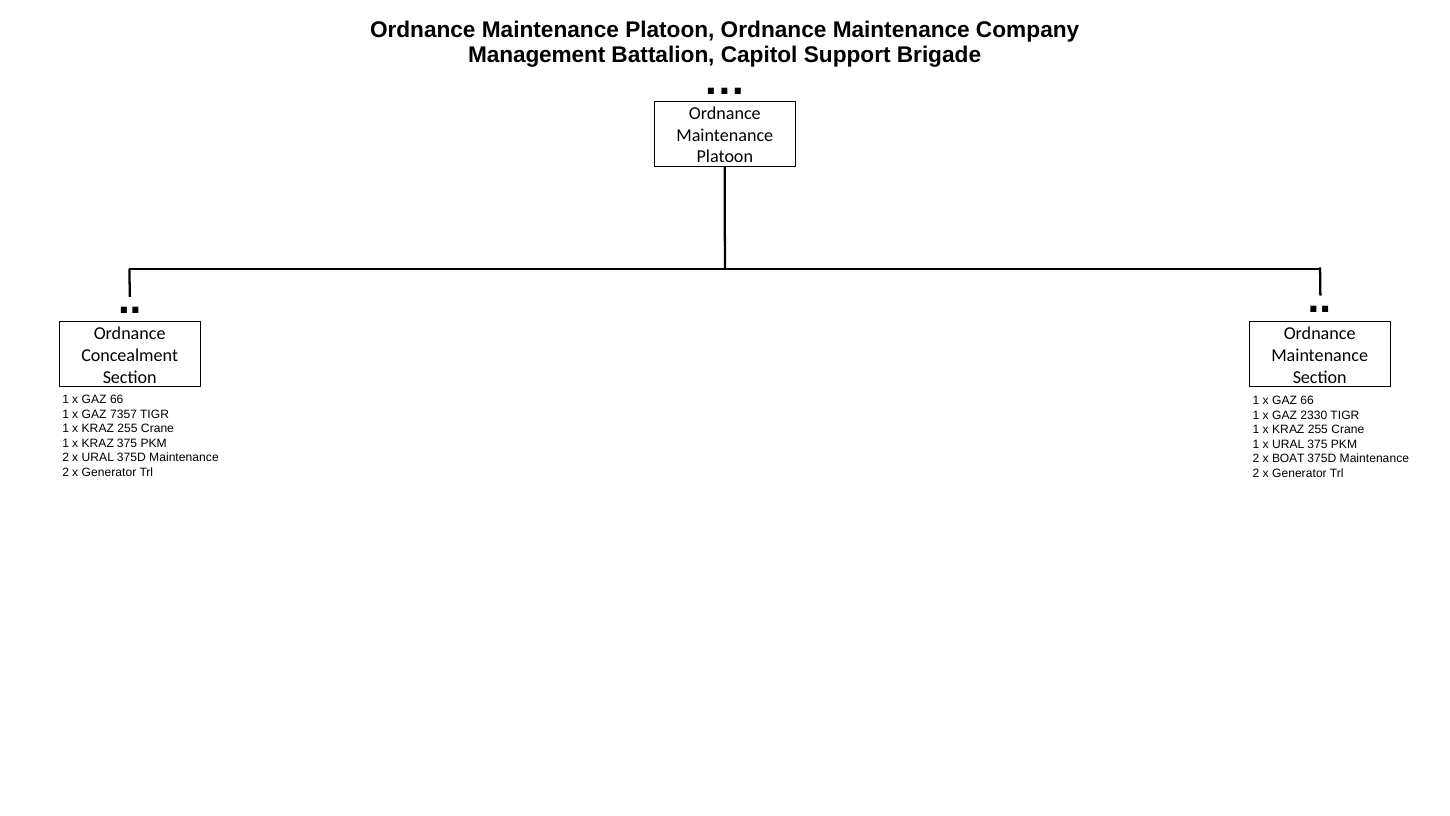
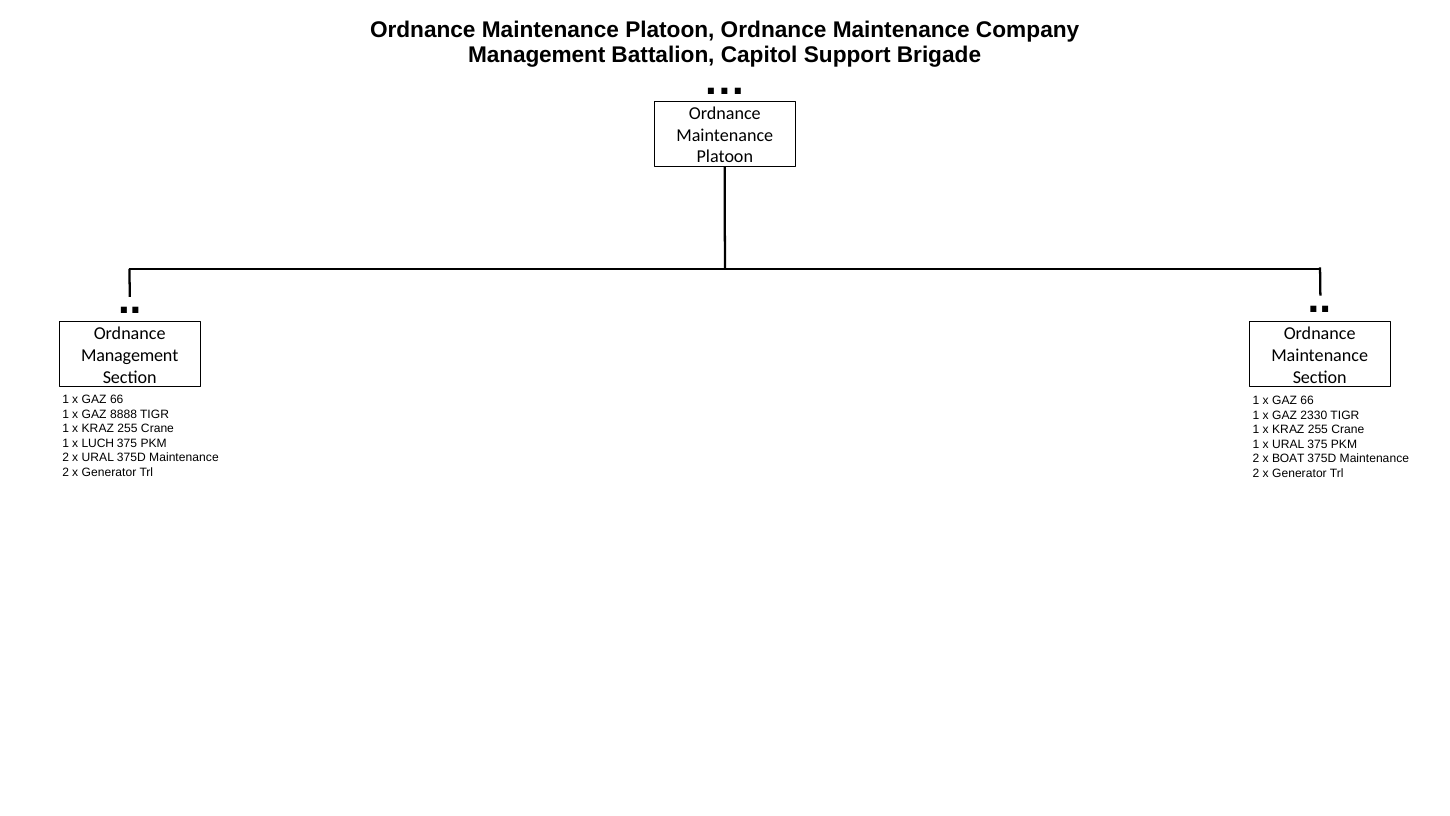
Concealment at (130, 355): Concealment -> Management
7357: 7357 -> 8888
KRAZ at (98, 443): KRAZ -> LUCH
